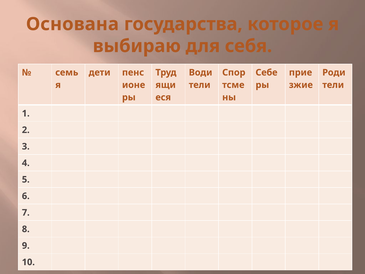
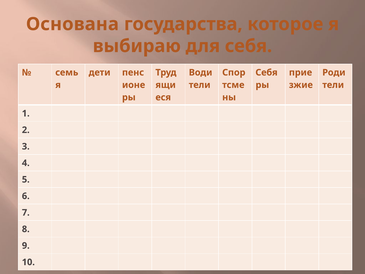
Себе at (266, 72): Себе -> Себя
